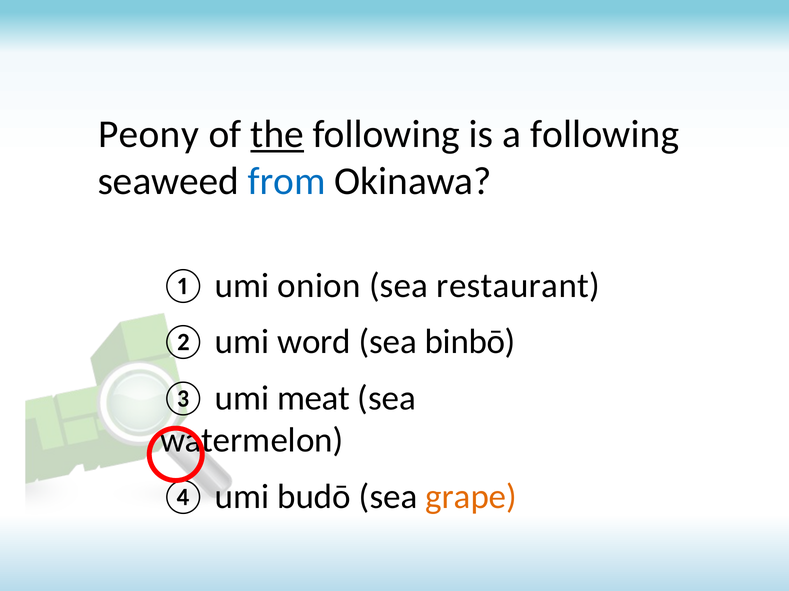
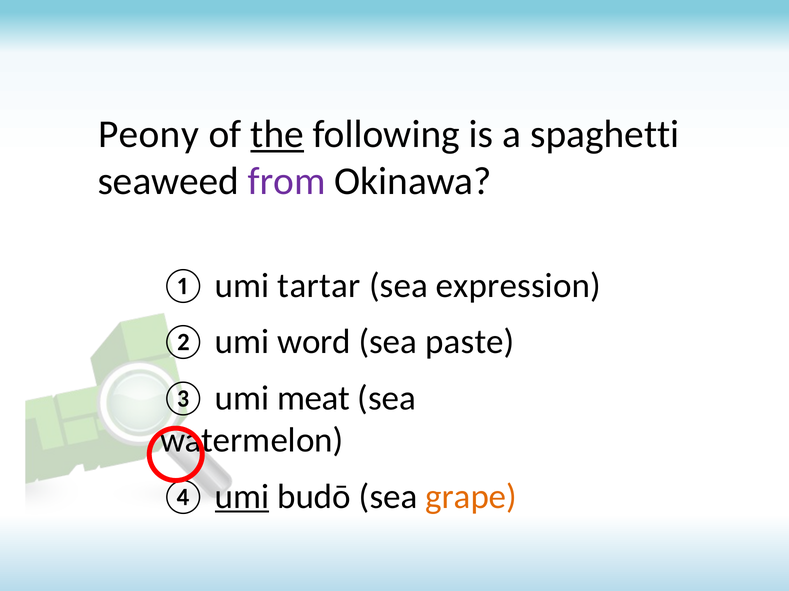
a following: following -> spaghetti
from colour: blue -> purple
onion: onion -> tartar
restaurant: restaurant -> expression
binbō: binbō -> paste
umi at (242, 497) underline: none -> present
